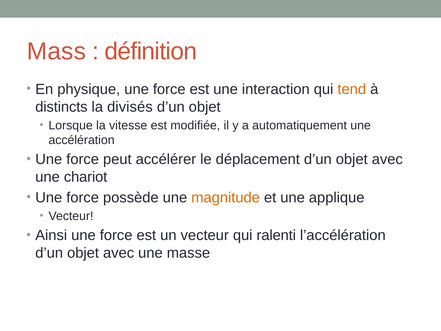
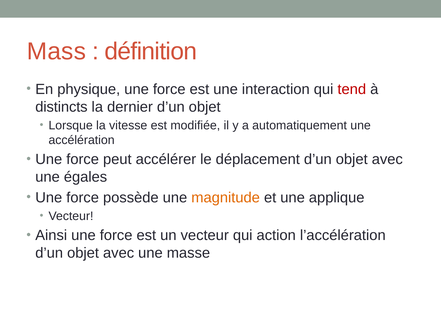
tend colour: orange -> red
divisés: divisés -> dernier
chariot: chariot -> égales
ralenti: ralenti -> action
